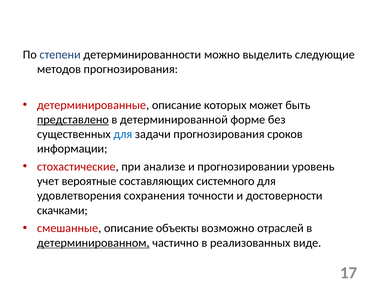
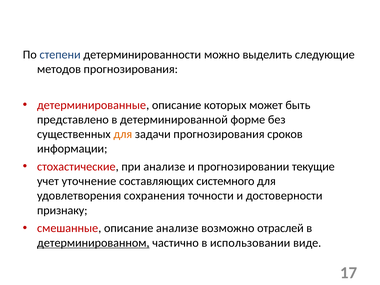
представлено underline: present -> none
для at (123, 134) colour: blue -> orange
уровень: уровень -> текущие
вероятные: вероятные -> уточнение
скачками: скачками -> признаку
описание объекты: объекты -> анализе
реализованных: реализованных -> использовании
